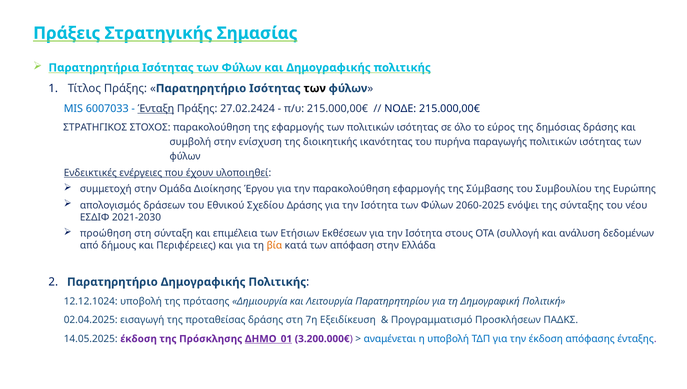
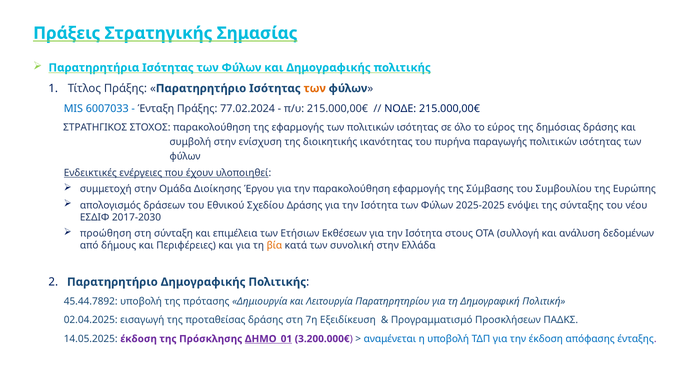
των at (315, 88) colour: black -> orange
Ένταξη underline: present -> none
27.02.2424: 27.02.2424 -> 77.02.2024
2060-2025: 2060-2025 -> 2025-2025
2021-2030: 2021-2030 -> 2017-2030
απόφαση: απόφαση -> συνολική
12.12.1024: 12.12.1024 -> 45.44.7892
